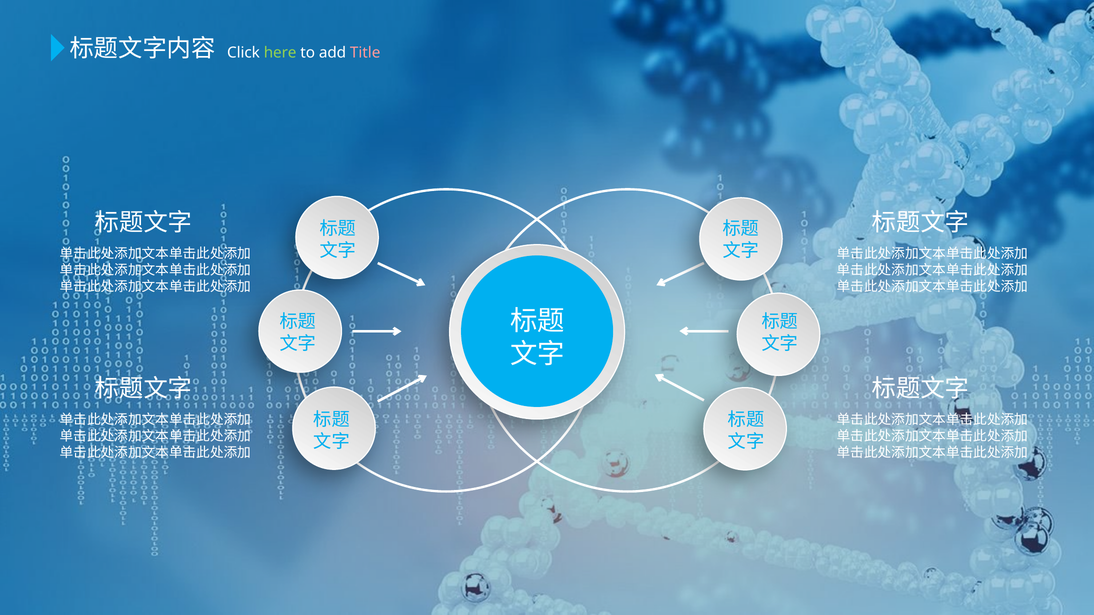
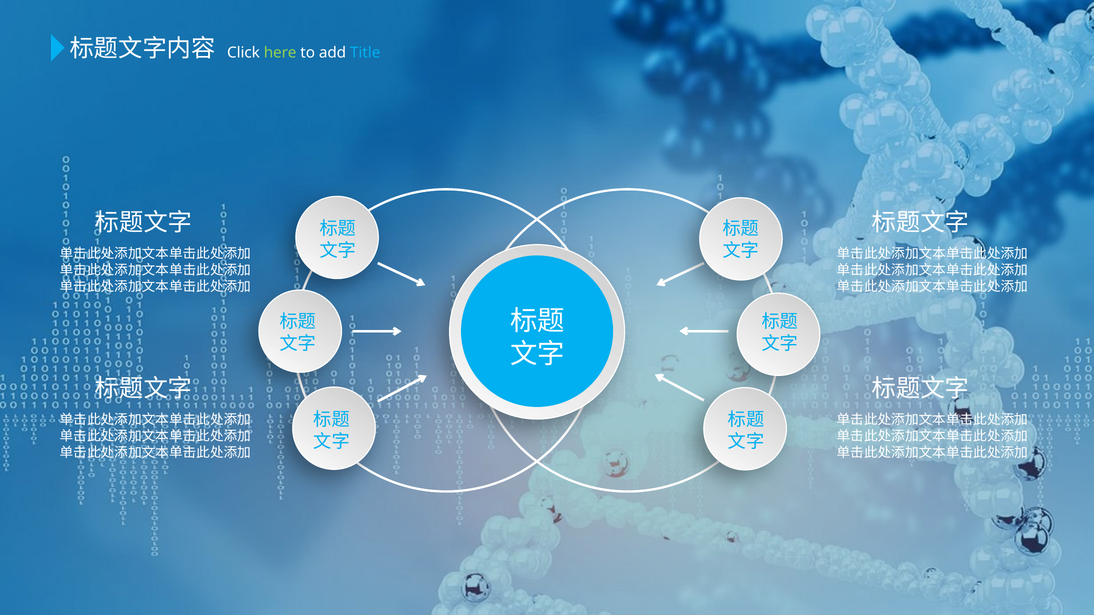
Title colour: pink -> light blue
